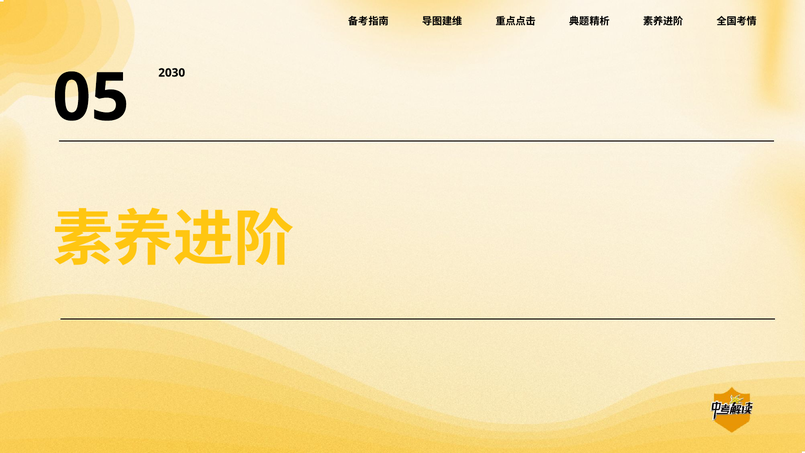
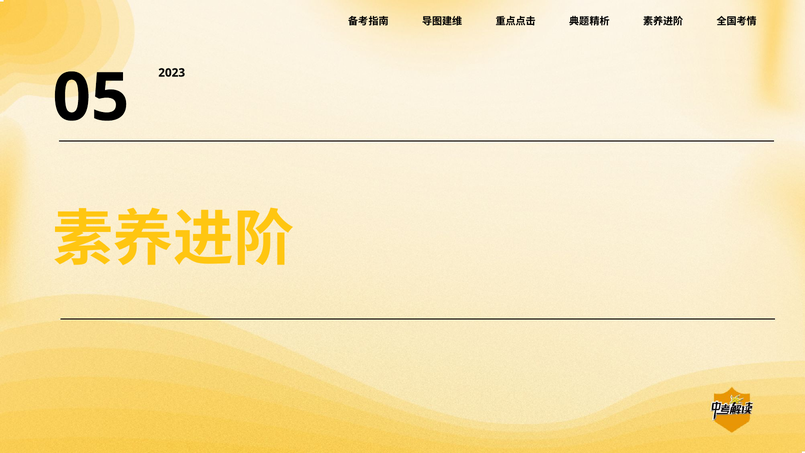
2030: 2030 -> 2023
